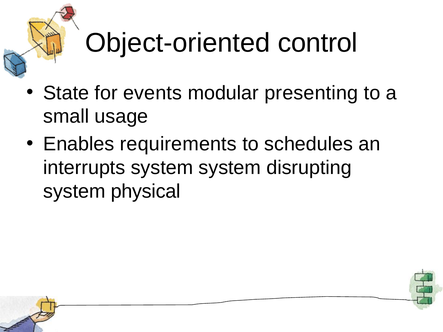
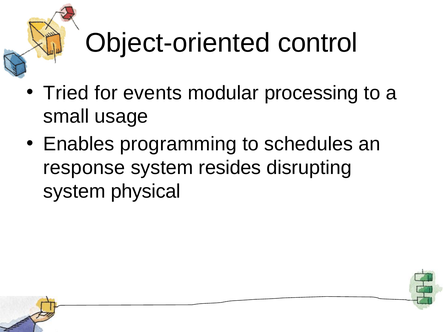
State: State -> Tried
presenting: presenting -> processing
requirements: requirements -> programming
interrupts: interrupts -> response
system system: system -> resides
